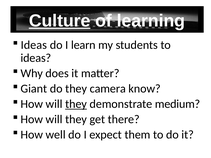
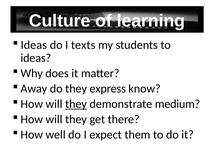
Culture underline: present -> none
learn: learn -> texts
Giant: Giant -> Away
camera: camera -> express
